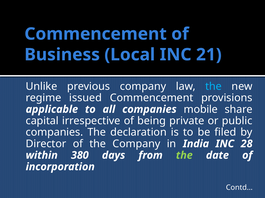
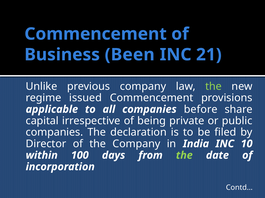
Local: Local -> Been
the at (214, 87) colour: light blue -> light green
mobile: mobile -> before
28: 28 -> 10
380: 380 -> 100
